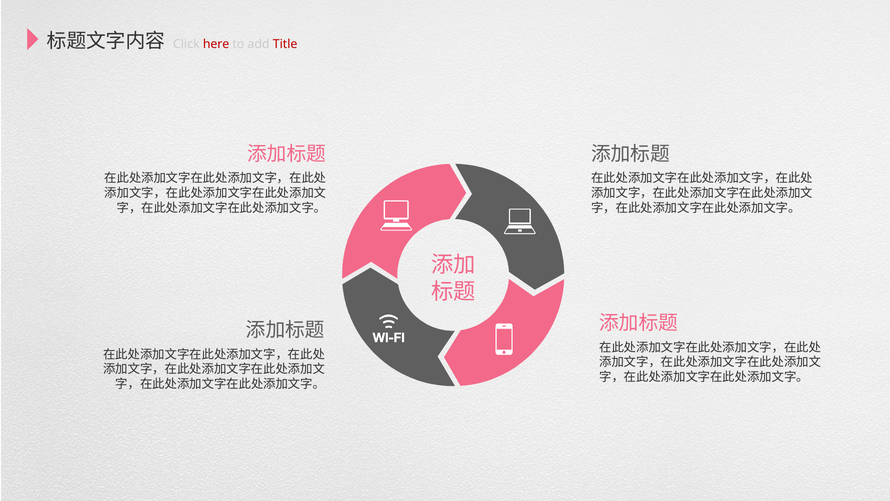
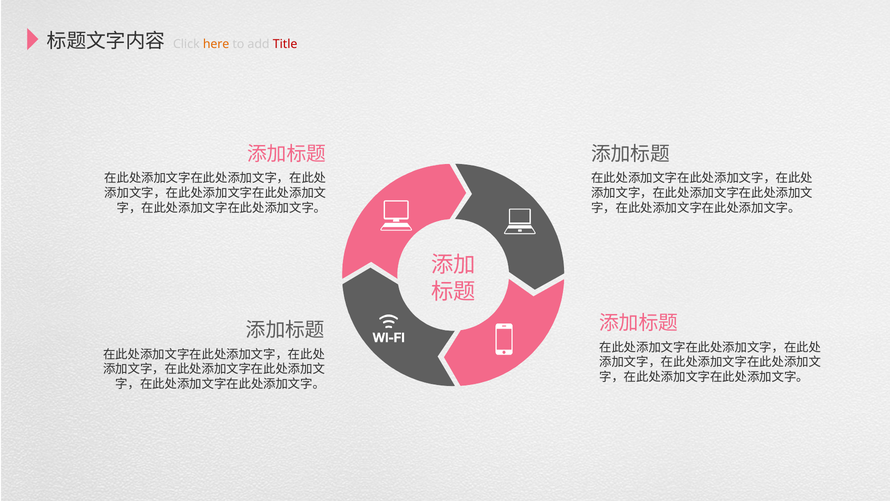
here colour: red -> orange
